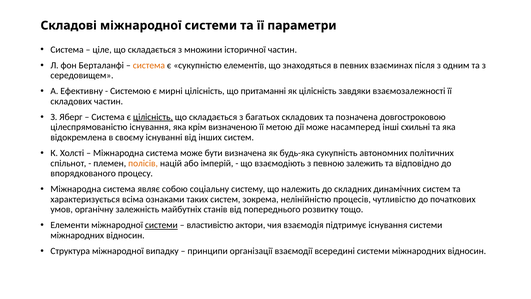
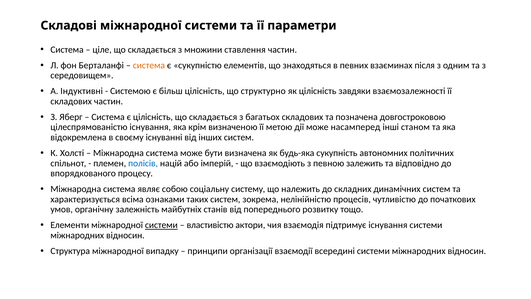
історичної: історичної -> ставлення
Ефективну: Ефективну -> Індуктивні
мирні: мирні -> більш
притаманні: притаманні -> структурно
цілісність at (153, 117) underline: present -> none
схильні: схильні -> станом
полісів colour: orange -> blue
